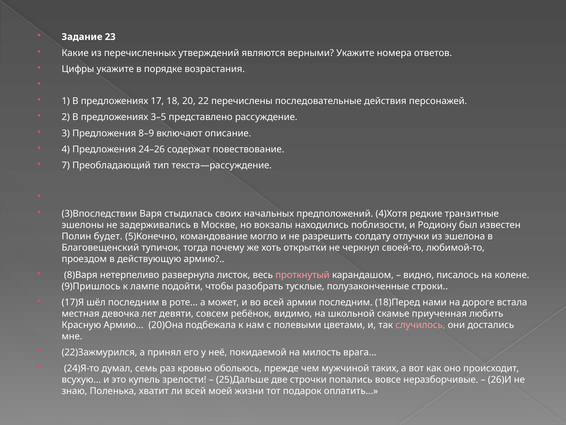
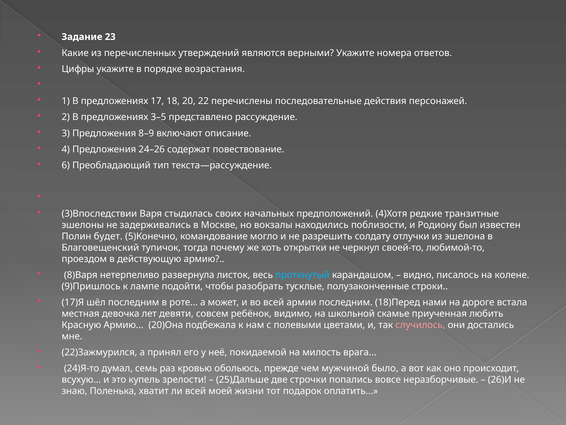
7: 7 -> 6
проткнутый colour: pink -> light blue
таких: таких -> было
